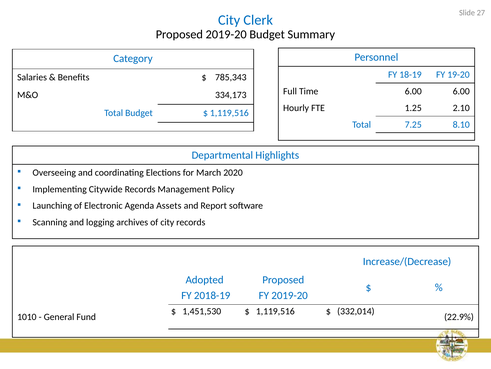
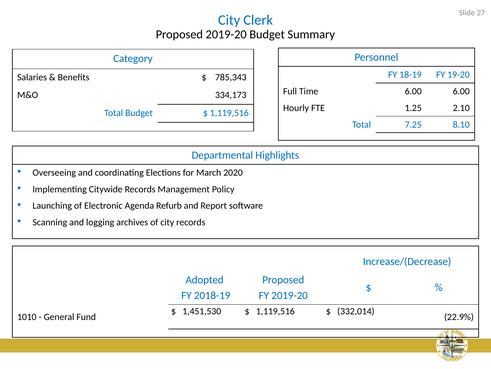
Assets: Assets -> Refurb
